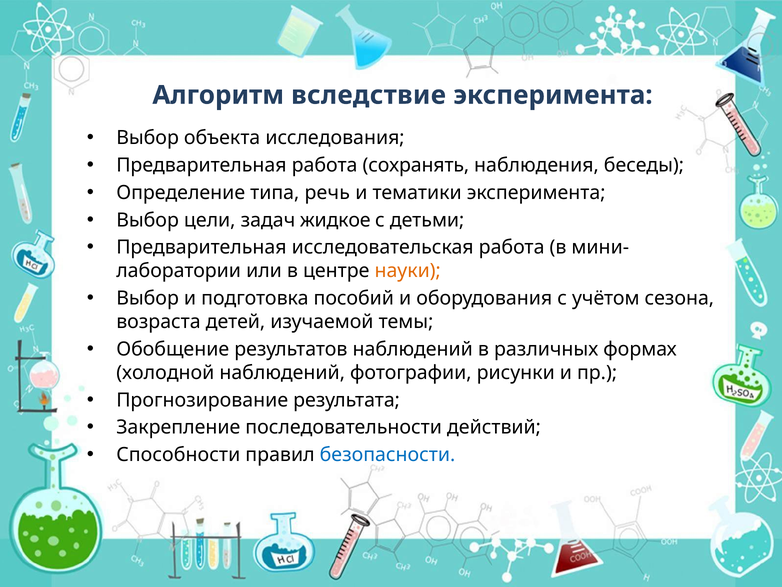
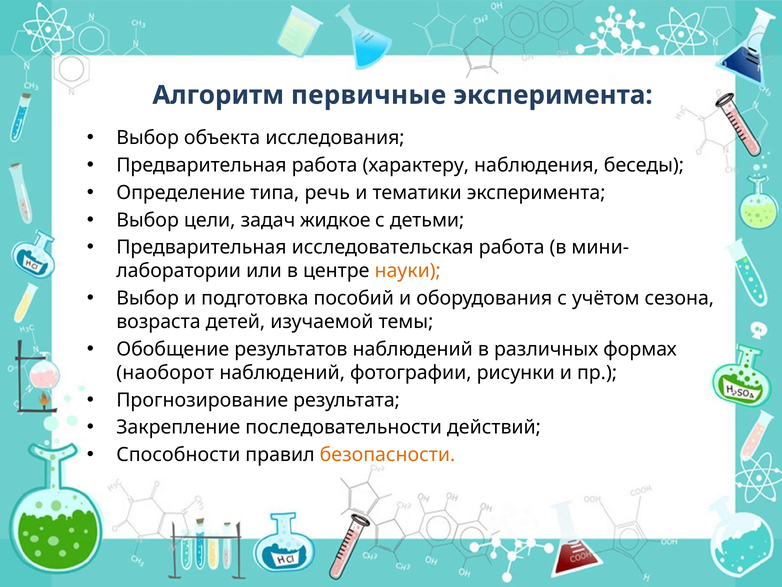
вследствие: вследствие -> первичные
сохранять: сохранять -> характеру
холодной: холодной -> наоборот
безопасности colour: blue -> orange
